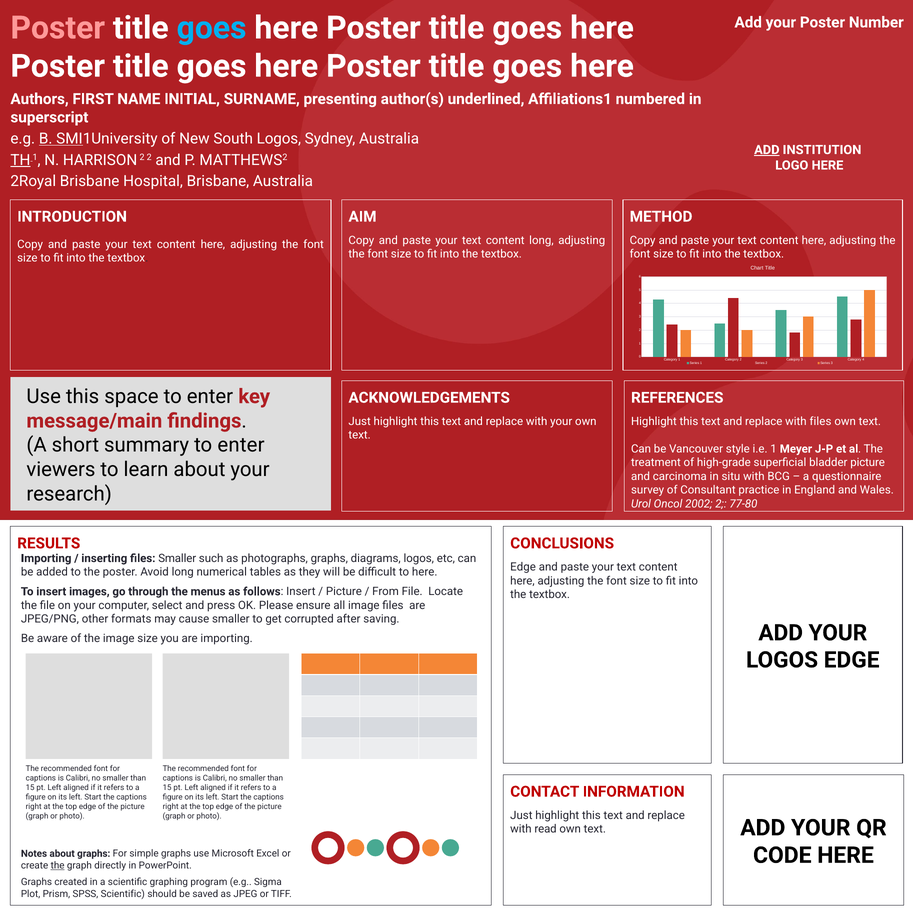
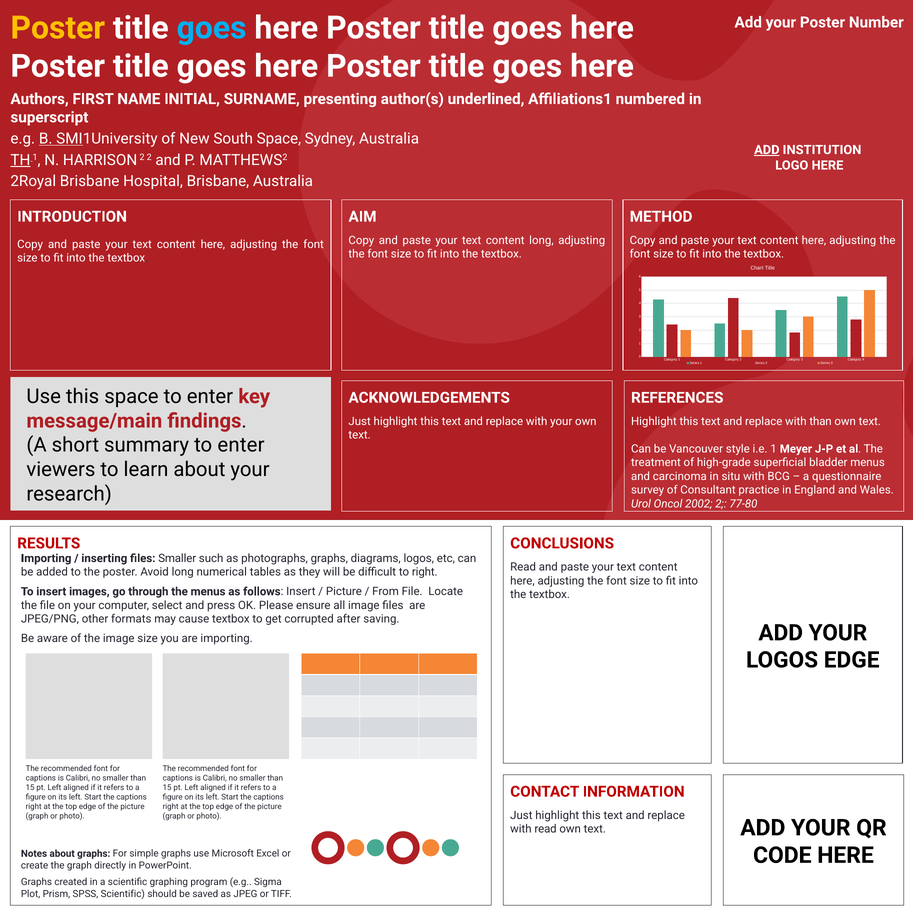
Poster at (58, 28) colour: pink -> yellow
South Logos: Logos -> Space
with files: files -> than
bladder picture: picture -> menus
Edge at (523, 567): Edge -> Read
to here: here -> right
cause smaller: smaller -> textbox
the at (58, 865) underline: present -> none
